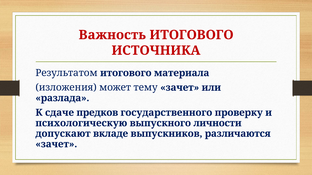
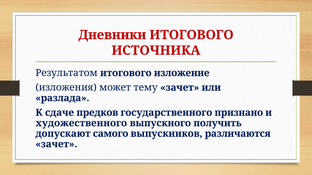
Важность: Важность -> Дневники
материала: материала -> изложение
проверку: проверку -> признано
психологическую: психологическую -> художественного
личности: личности -> получить
вкладе: вкладе -> самого
